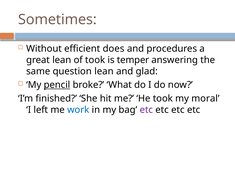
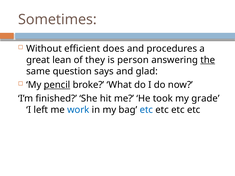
of took: took -> they
temper: temper -> person
the underline: none -> present
question lean: lean -> says
moral: moral -> grade
etc at (146, 110) colour: purple -> blue
